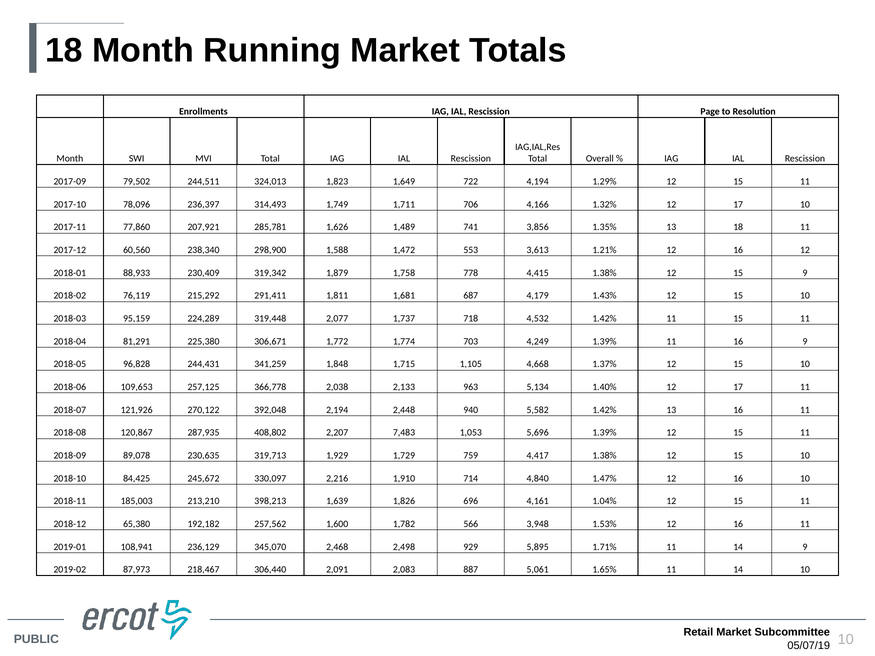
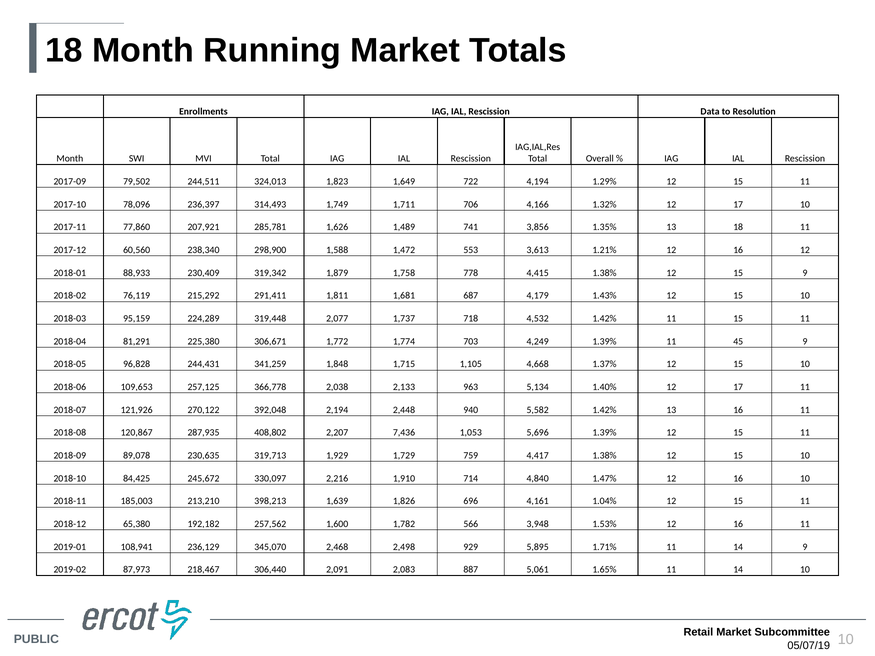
Page: Page -> Data
11 16: 16 -> 45
7,483: 7,483 -> 7,436
